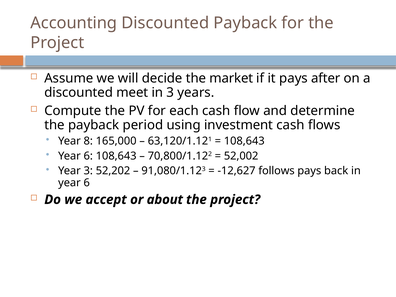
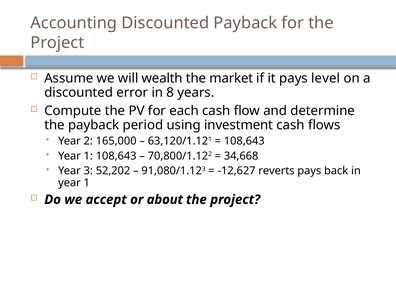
decide: decide -> wealth
after: after -> level
meet: meet -> error
in 3: 3 -> 8
8: 8 -> 2
6 at (88, 156): 6 -> 1
52,002: 52,002 -> 34,668
follows: follows -> reverts
6 at (87, 183): 6 -> 1
